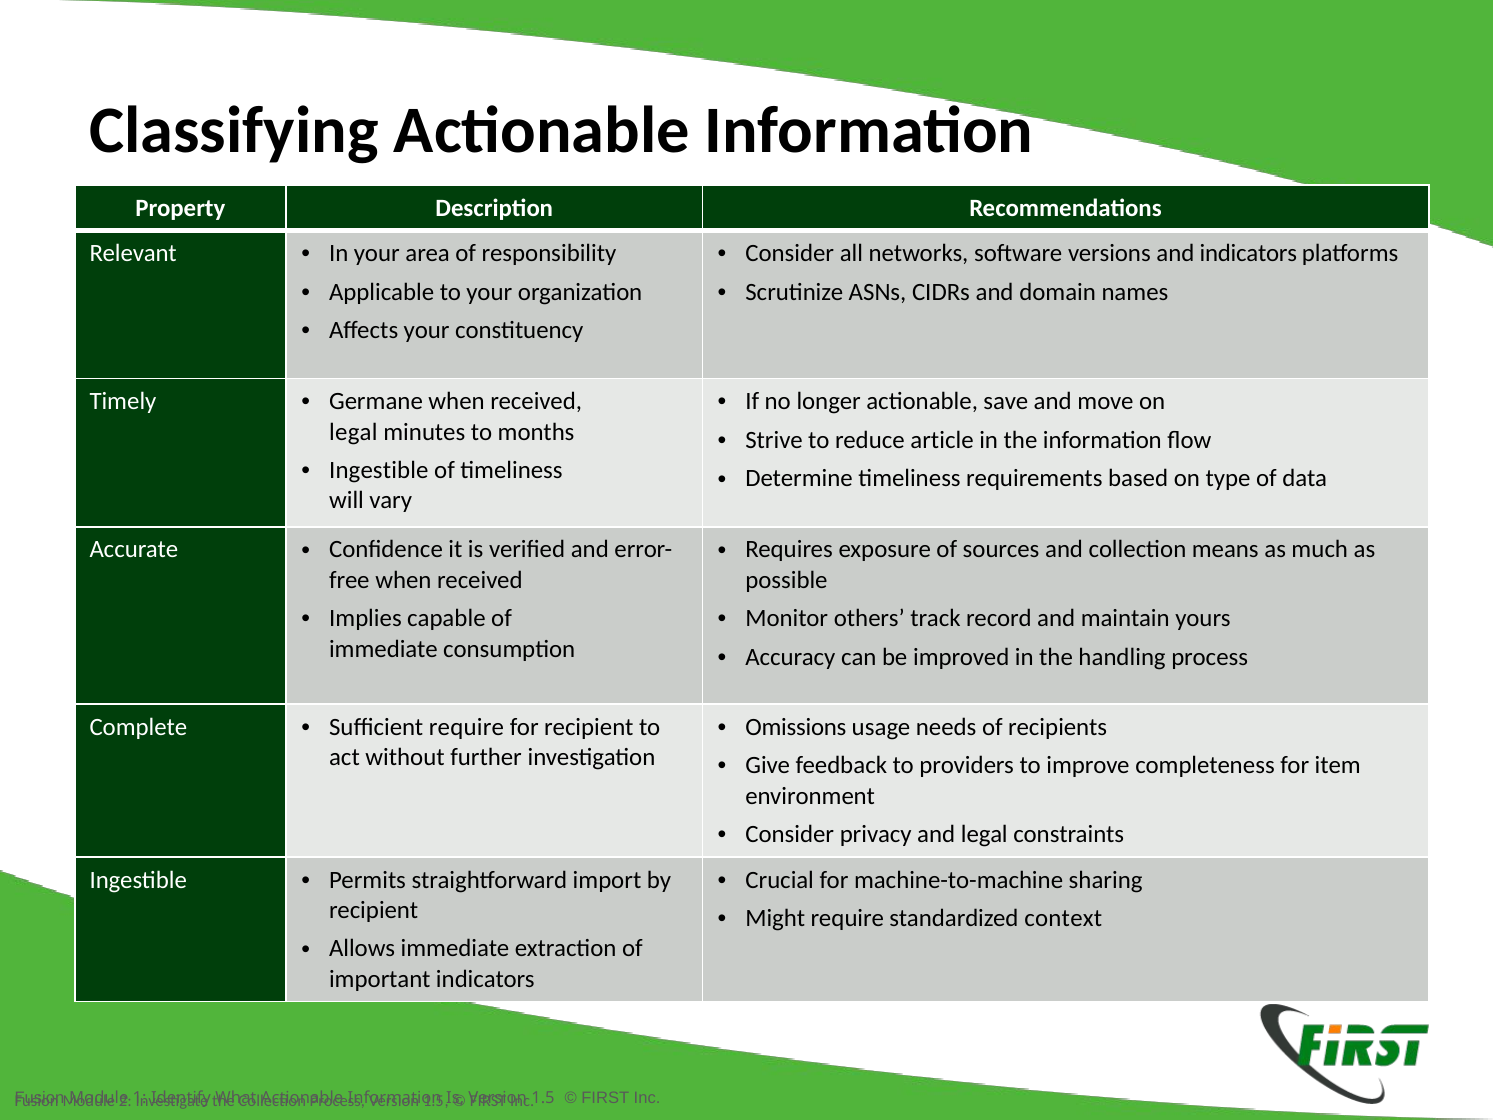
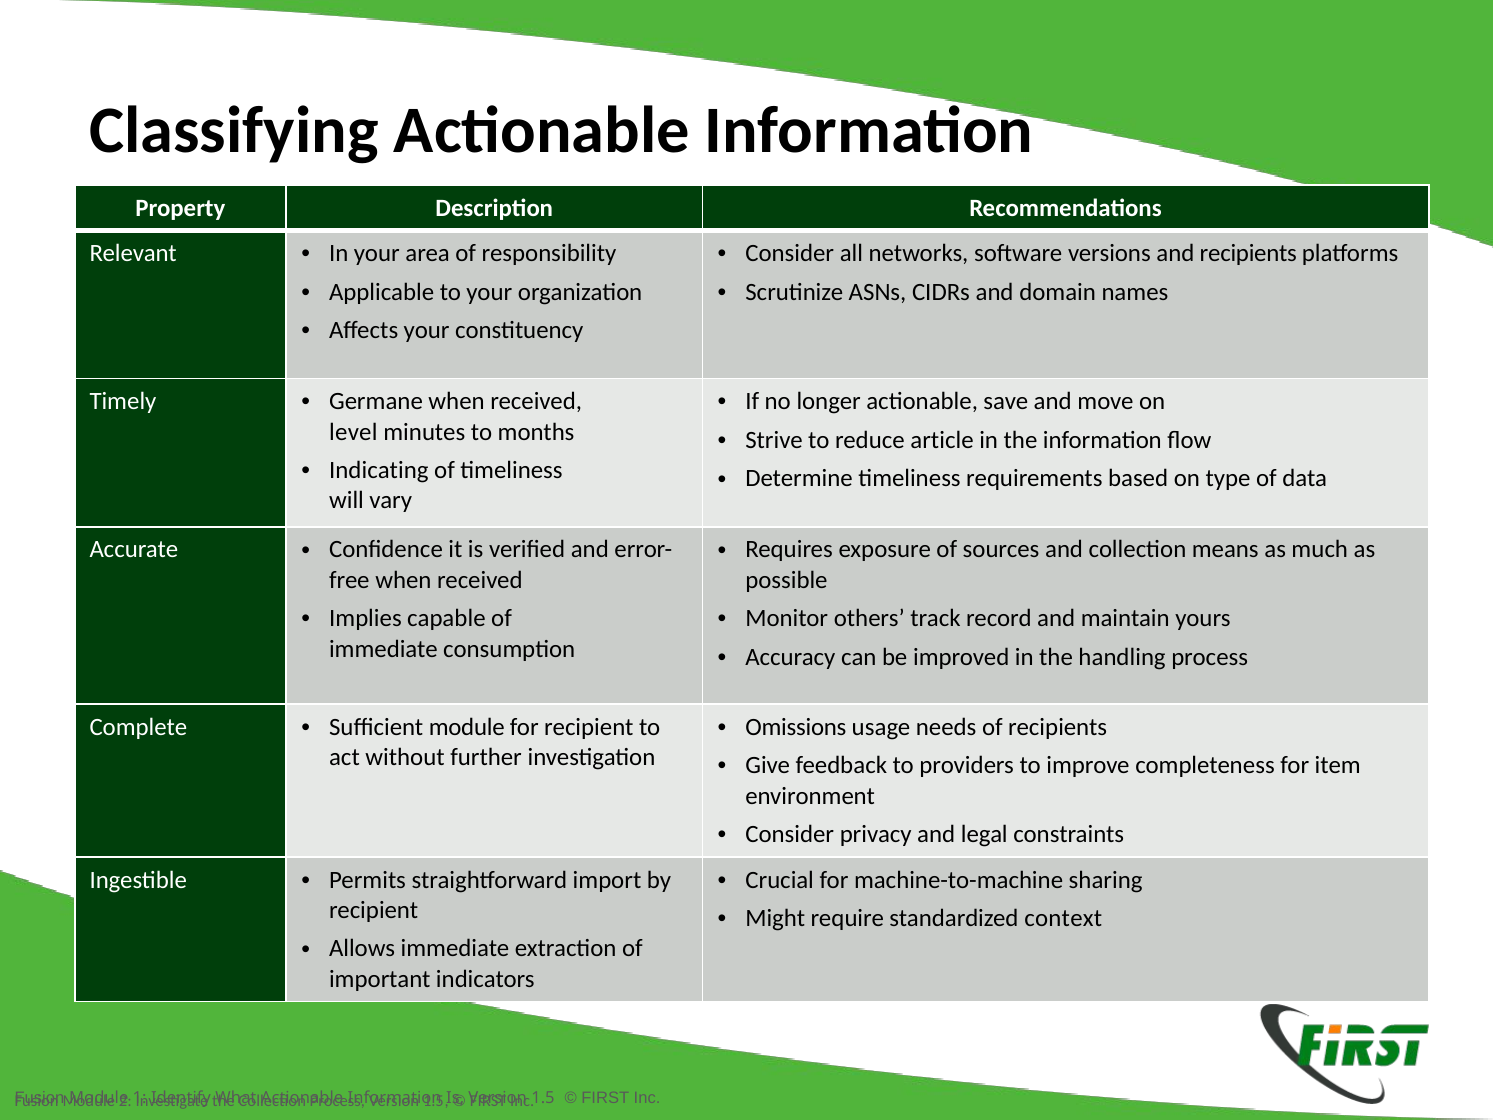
and indicators: indicators -> recipients
legal at (353, 432): legal -> level
Ingestible at (379, 470): Ingestible -> Indicating
Sufficient require: require -> module
